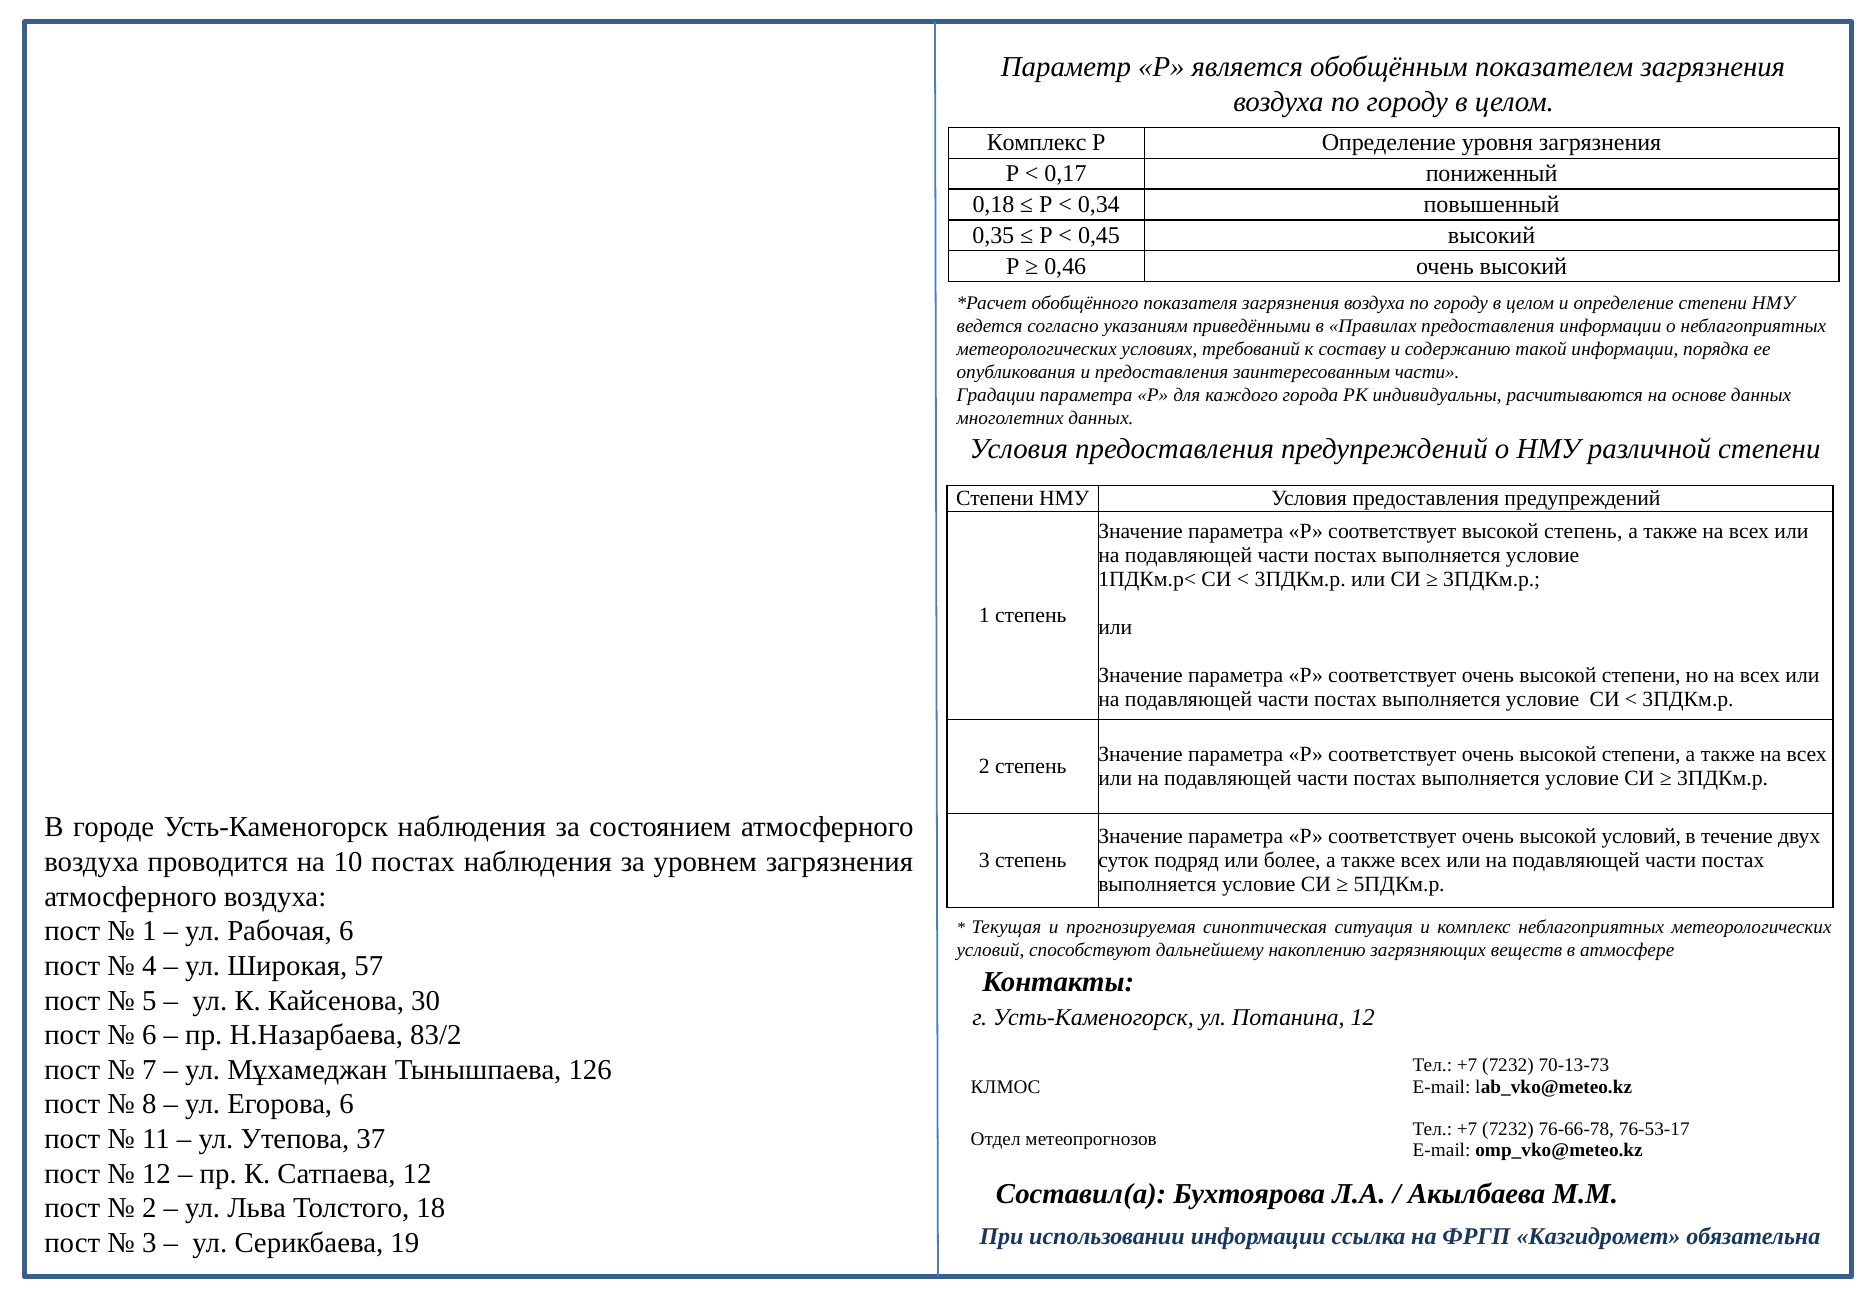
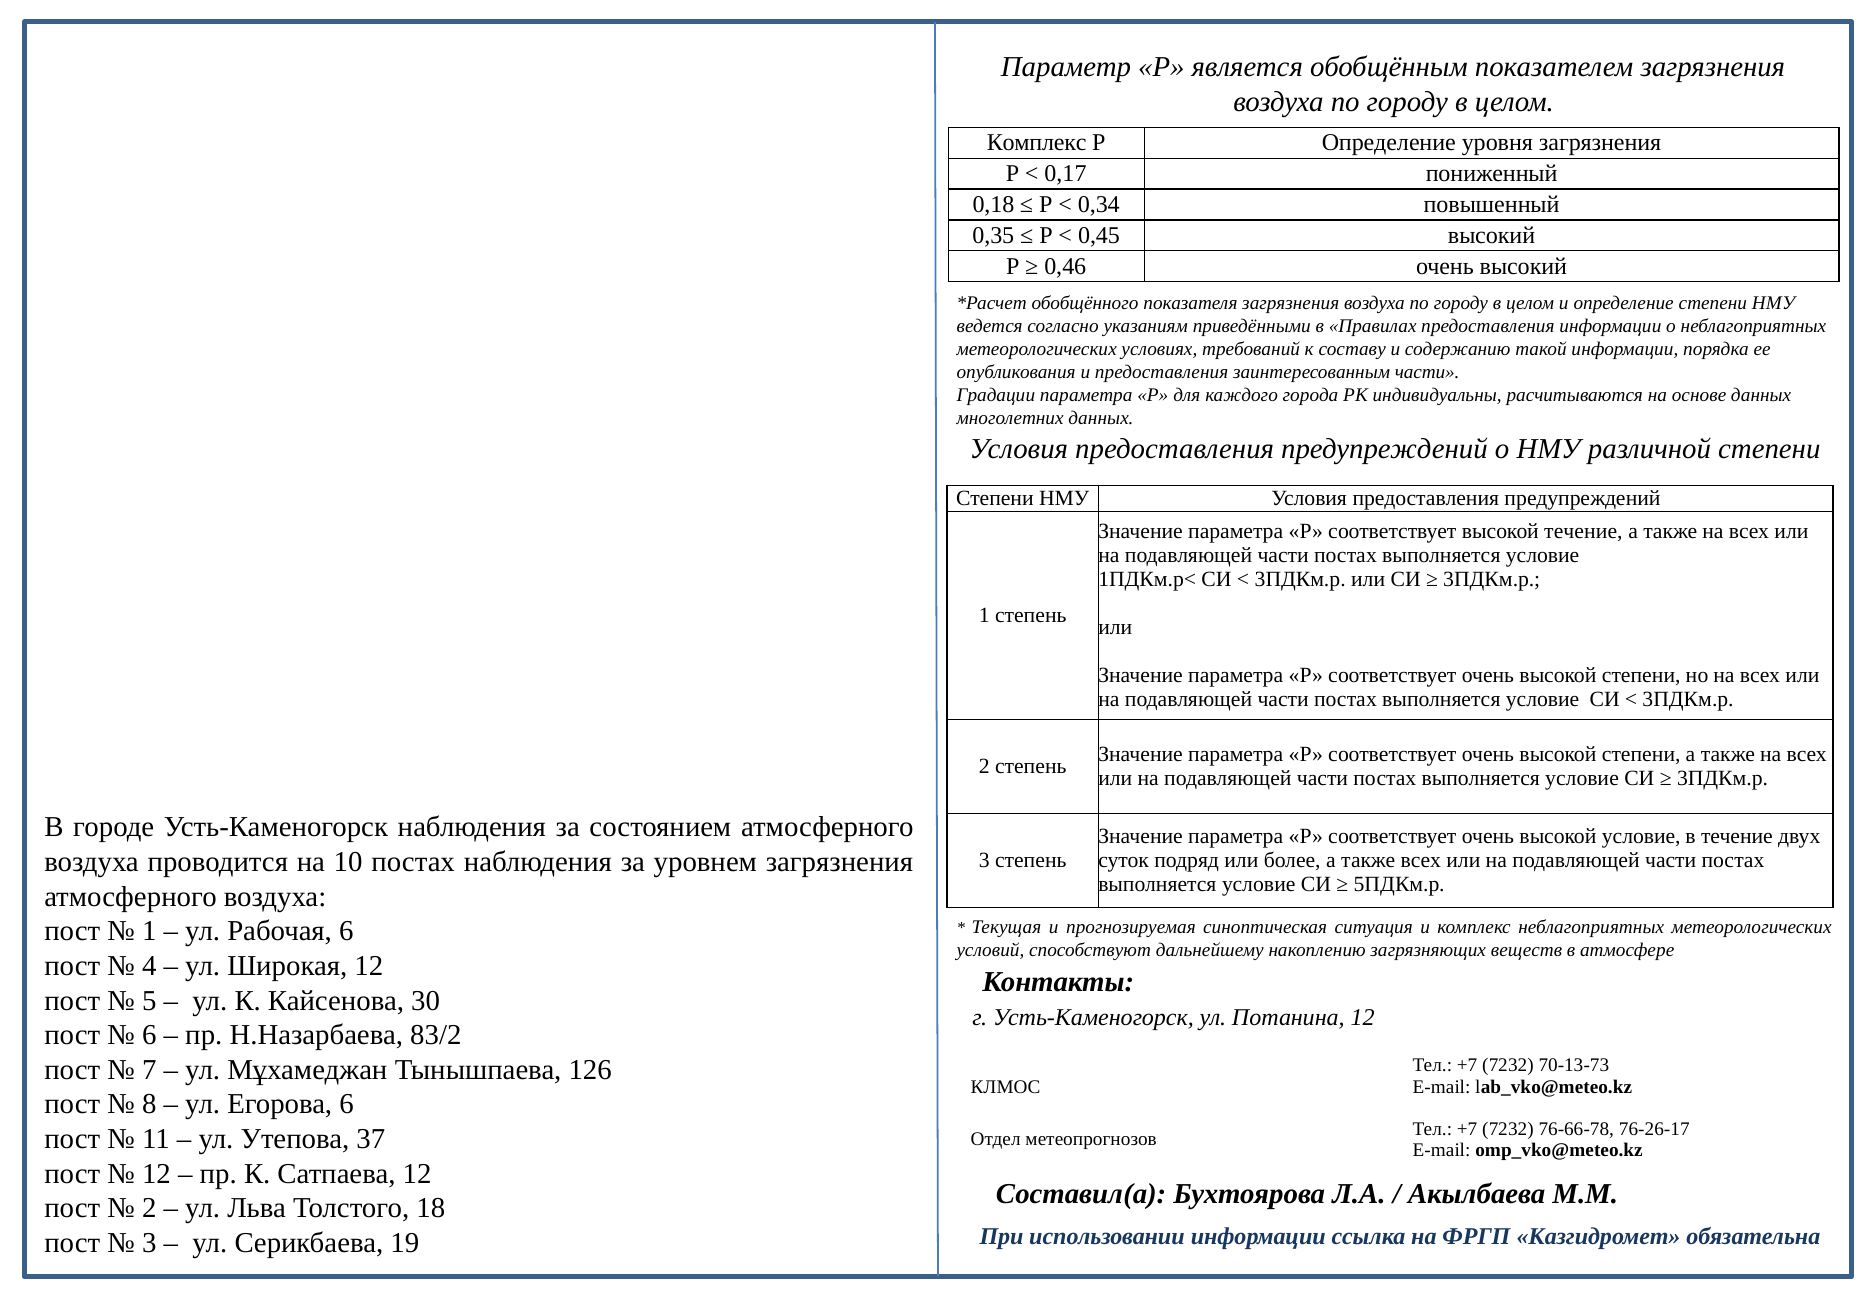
высокой степень: степень -> течение
высокой условий: условий -> условие
Широкая 57: 57 -> 12
76-53-17: 76-53-17 -> 76-26-17
